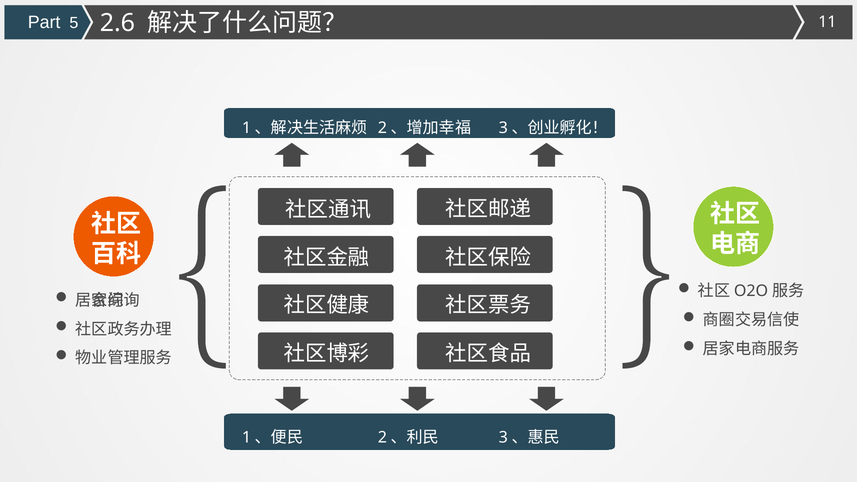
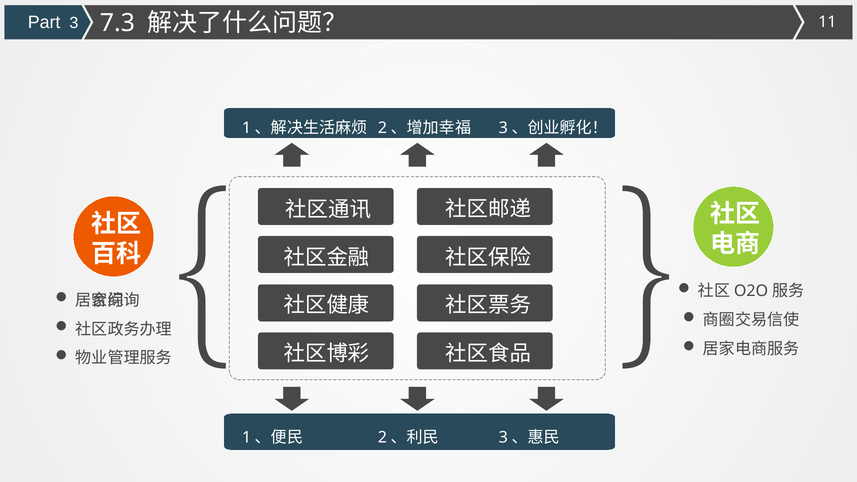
5: 5 -> 3
2.6: 2.6 -> 7.3
